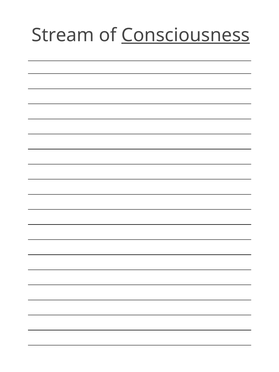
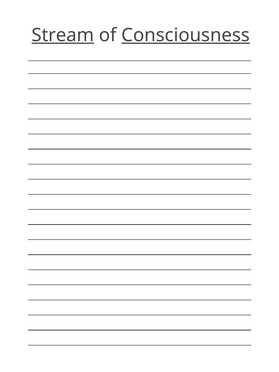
Stream underline: none -> present
